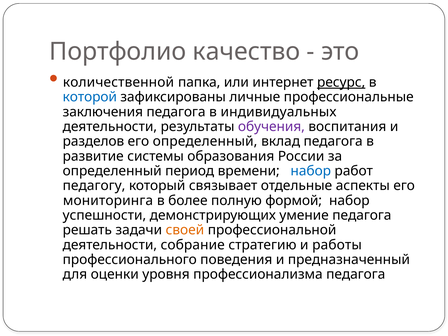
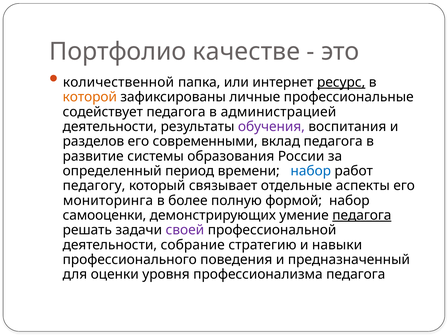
качество: качество -> качестве
которой colour: blue -> orange
заключения: заключения -> содействует
индивидуальных: индивидуальных -> администрацией
его определенный: определенный -> современными
успешности: успешности -> самооценки
педагога at (362, 215) underline: none -> present
своей colour: orange -> purple
работы: работы -> навыки
